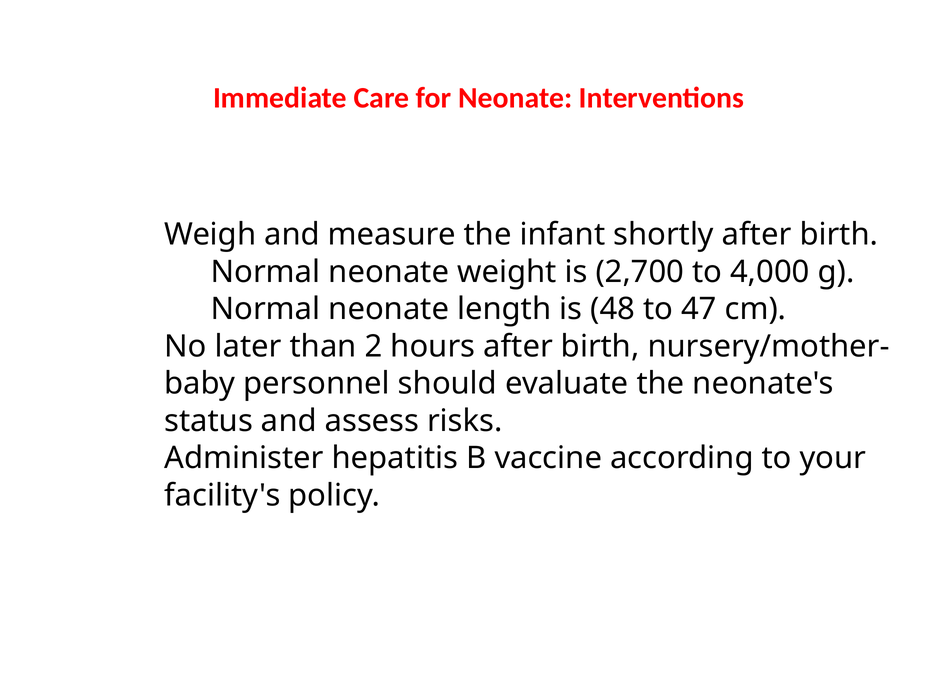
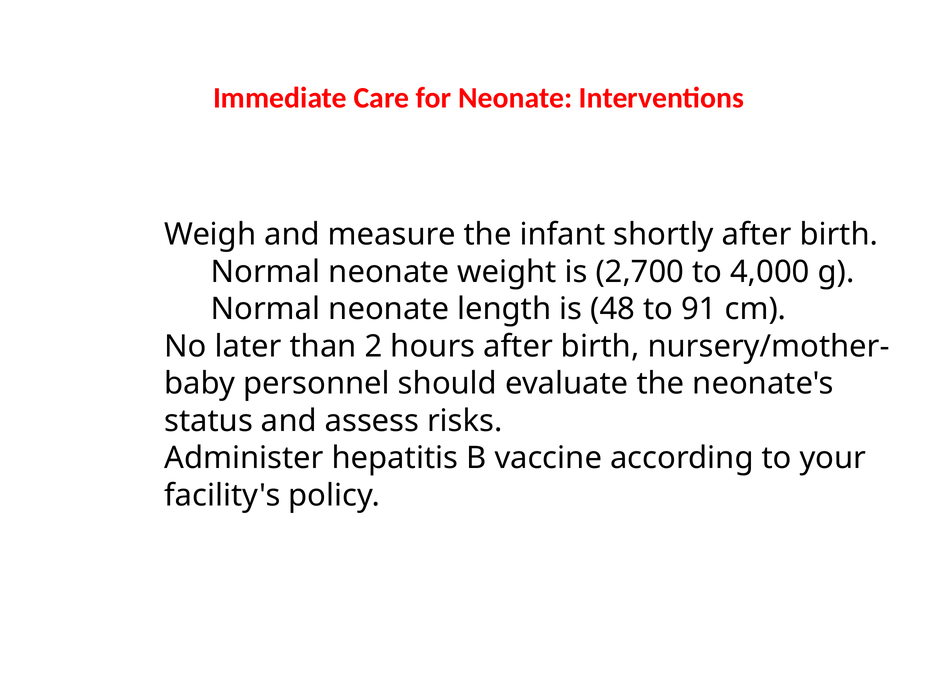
47: 47 -> 91
